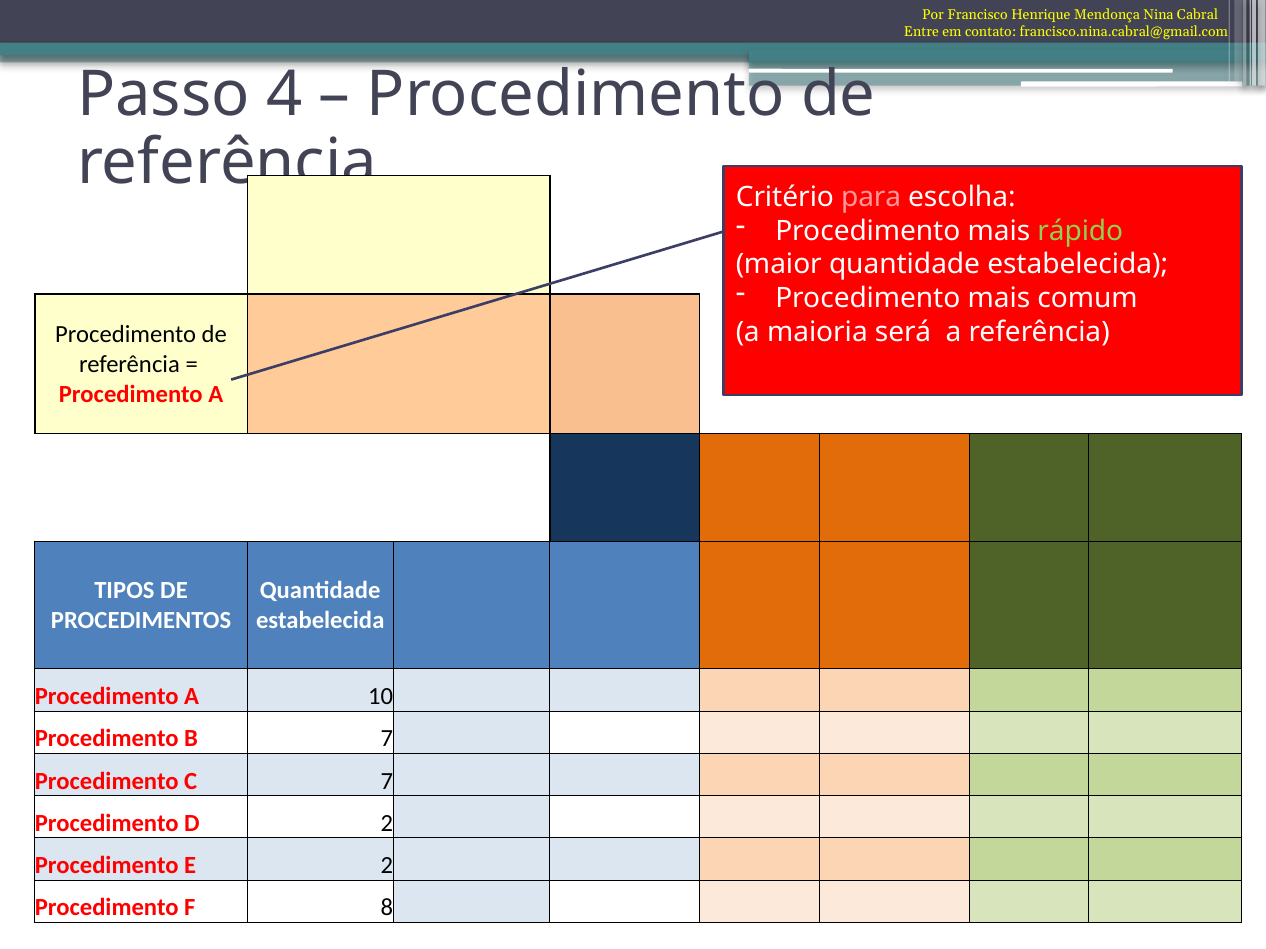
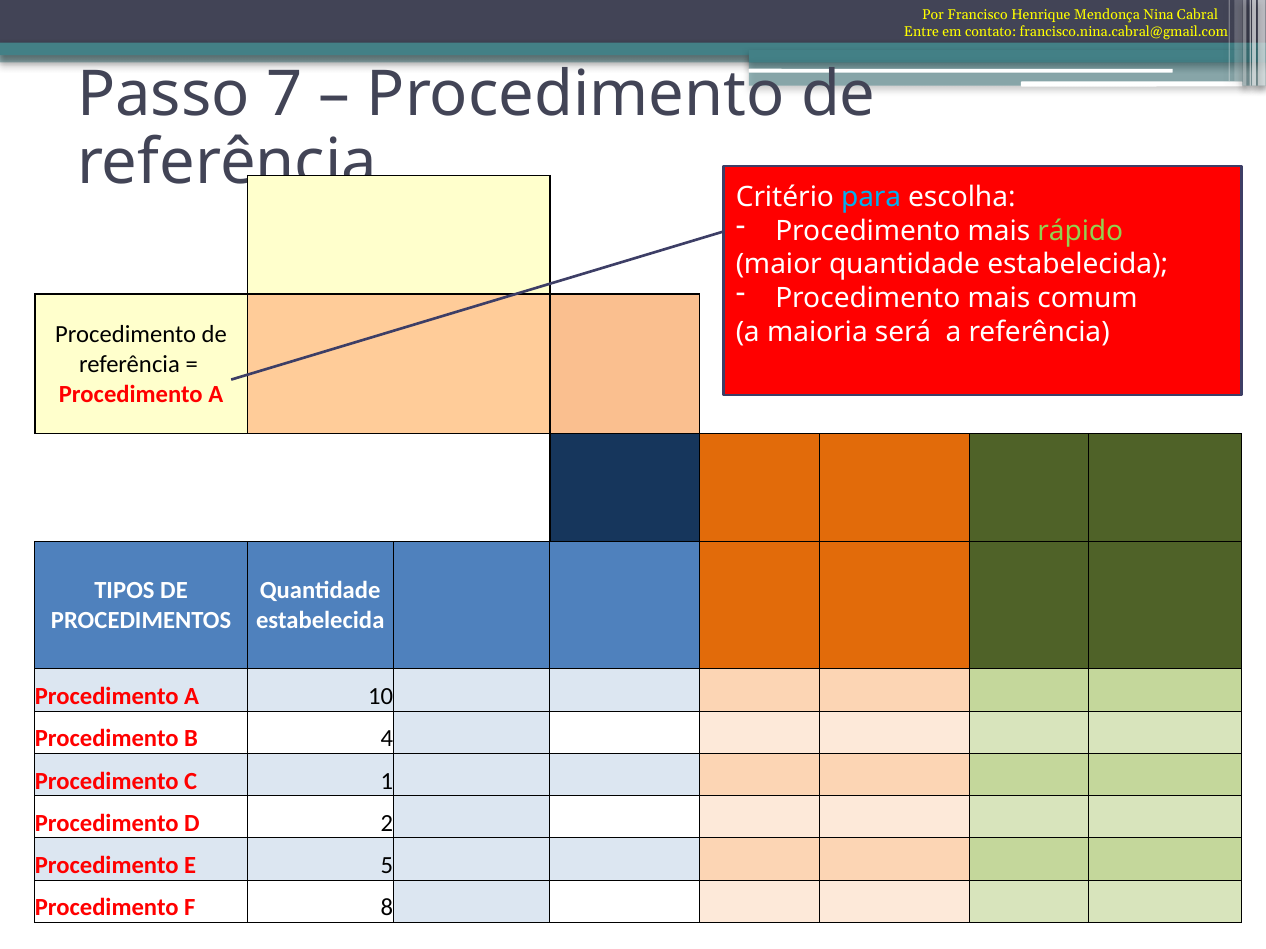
4: 4 -> 7
para colour: pink -> light blue
B 7: 7 -> 4
C 7: 7 -> 1
E 2: 2 -> 5
